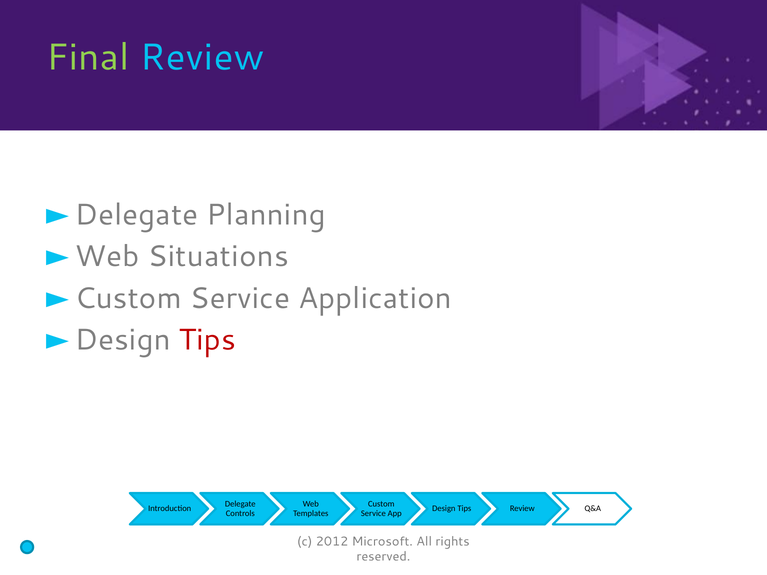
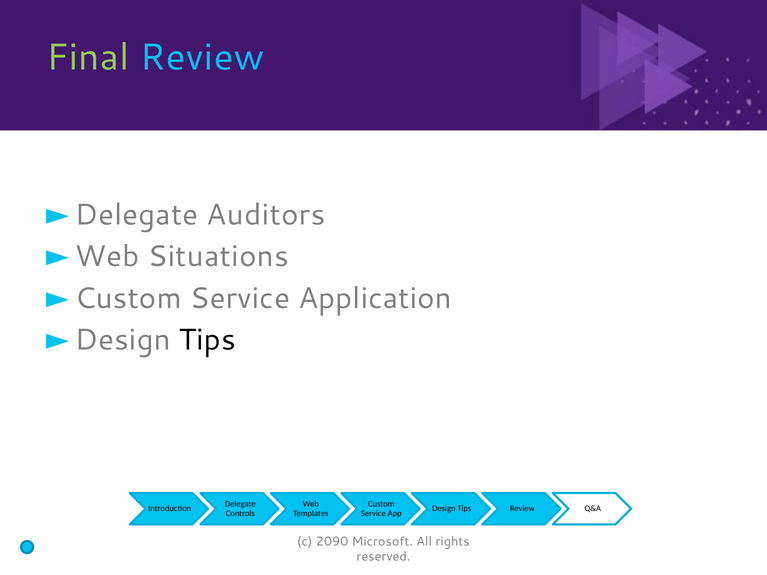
Planning: Planning -> Auditors
Tips at (207, 340) colour: red -> black
2012: 2012 -> 2090
